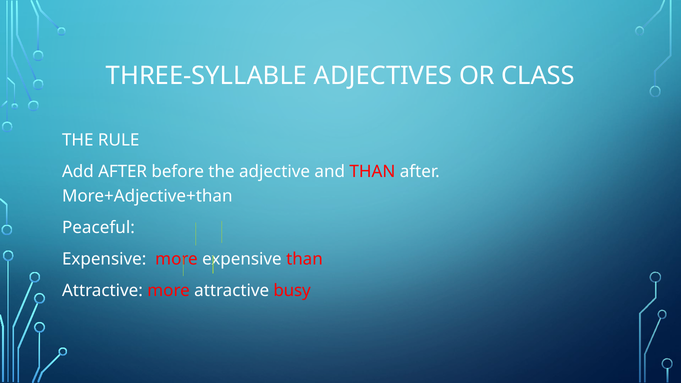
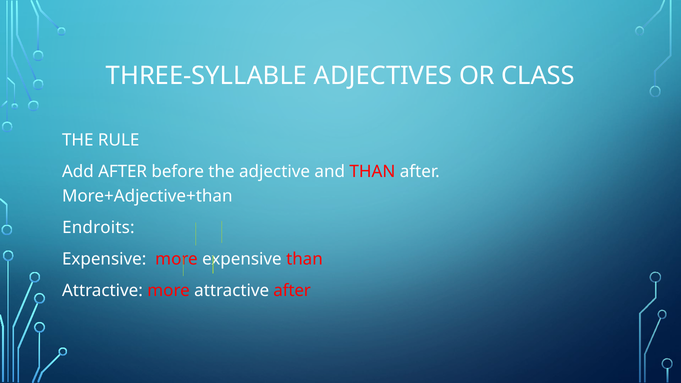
Peaceful: Peaceful -> Endroits
attractive busy: busy -> after
